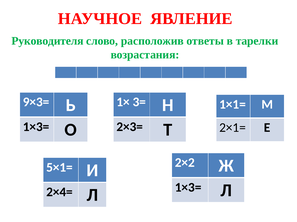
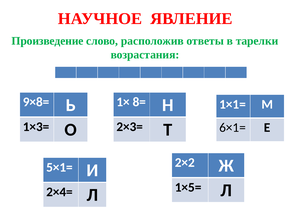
Руководителя: Руководителя -> Произведение
9×3=: 9×3= -> 9×8=
3=: 3= -> 8=
2×1=: 2×1= -> 6×1=
1×3= at (188, 188): 1×3= -> 1×5=
